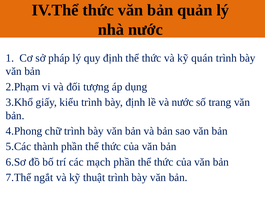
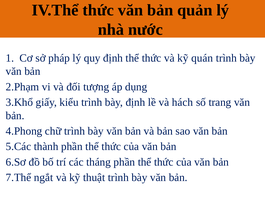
và nước: nước -> hách
mạch: mạch -> tháng
